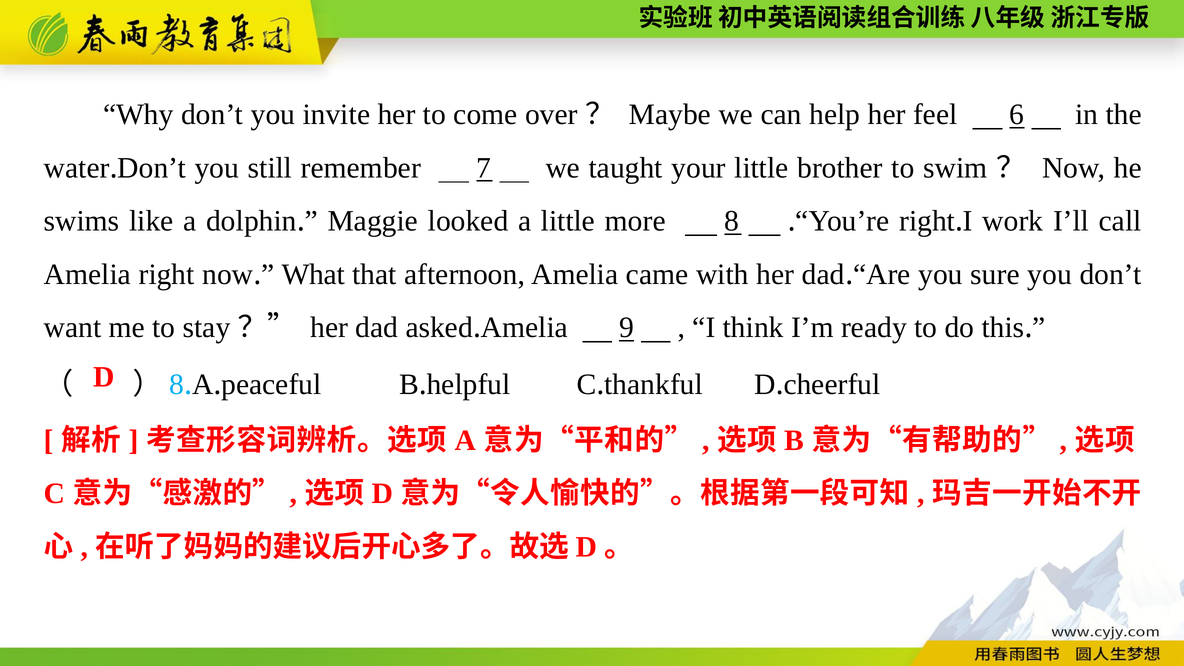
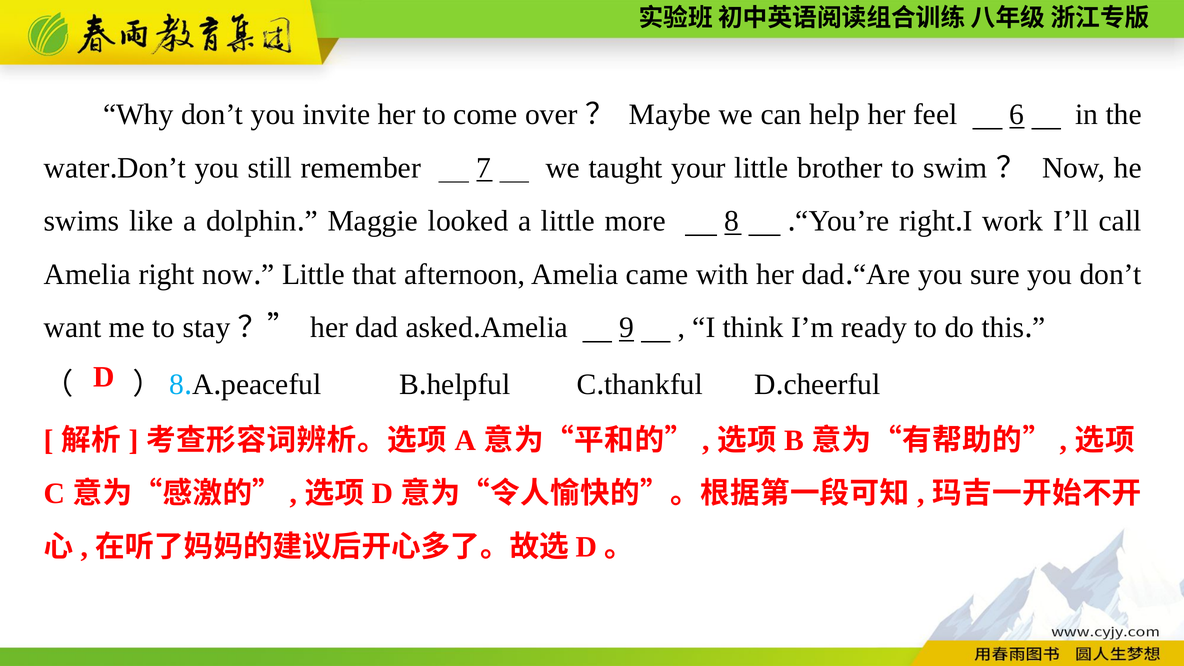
What at (313, 274): What -> Little
